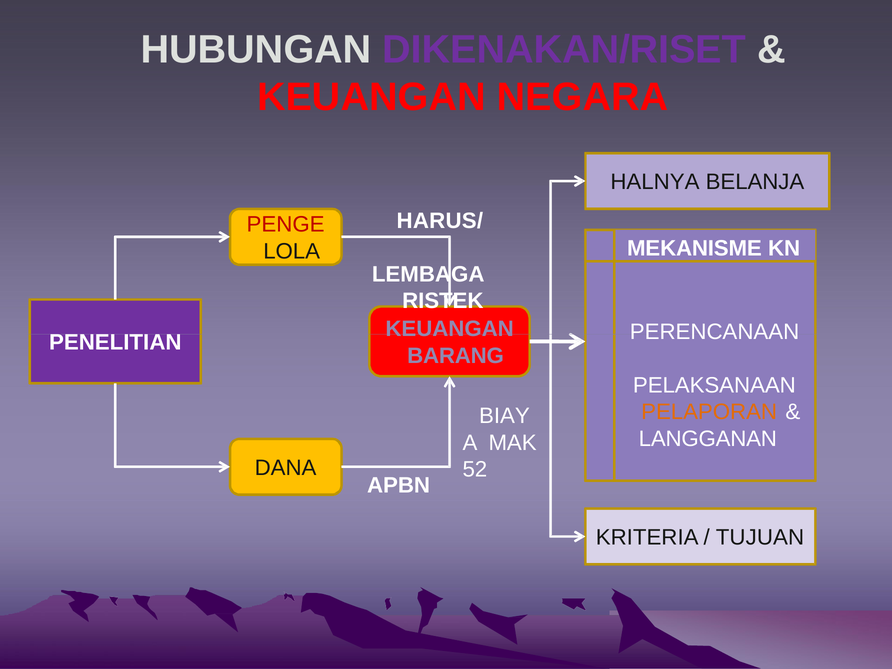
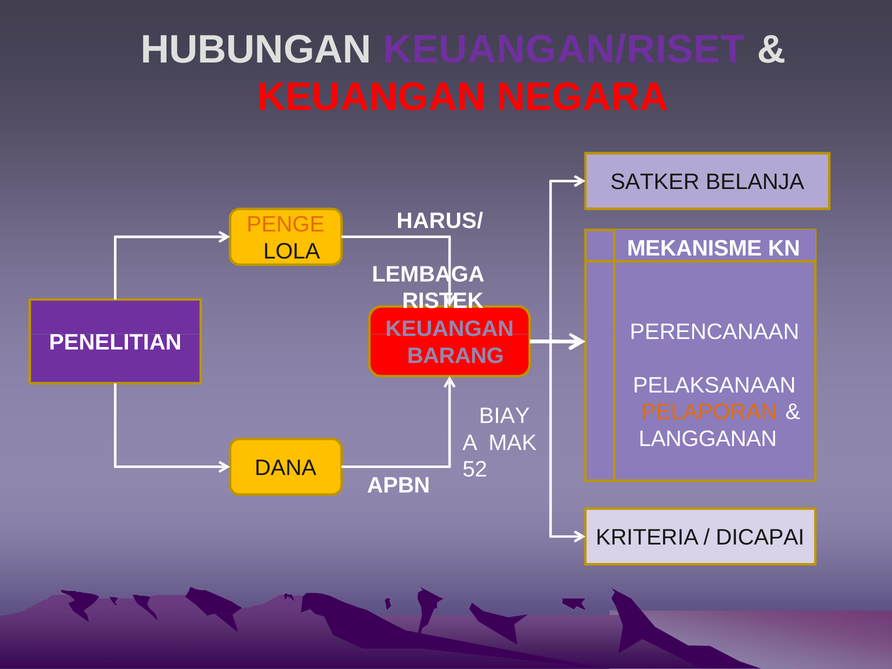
DIKENAKAN/RISET: DIKENAKAN/RISET -> KEUANGAN/RISET
HALNYA: HALNYA -> SATKER
PENGE colour: red -> orange
TUJUAN: TUJUAN -> DICAPAI
